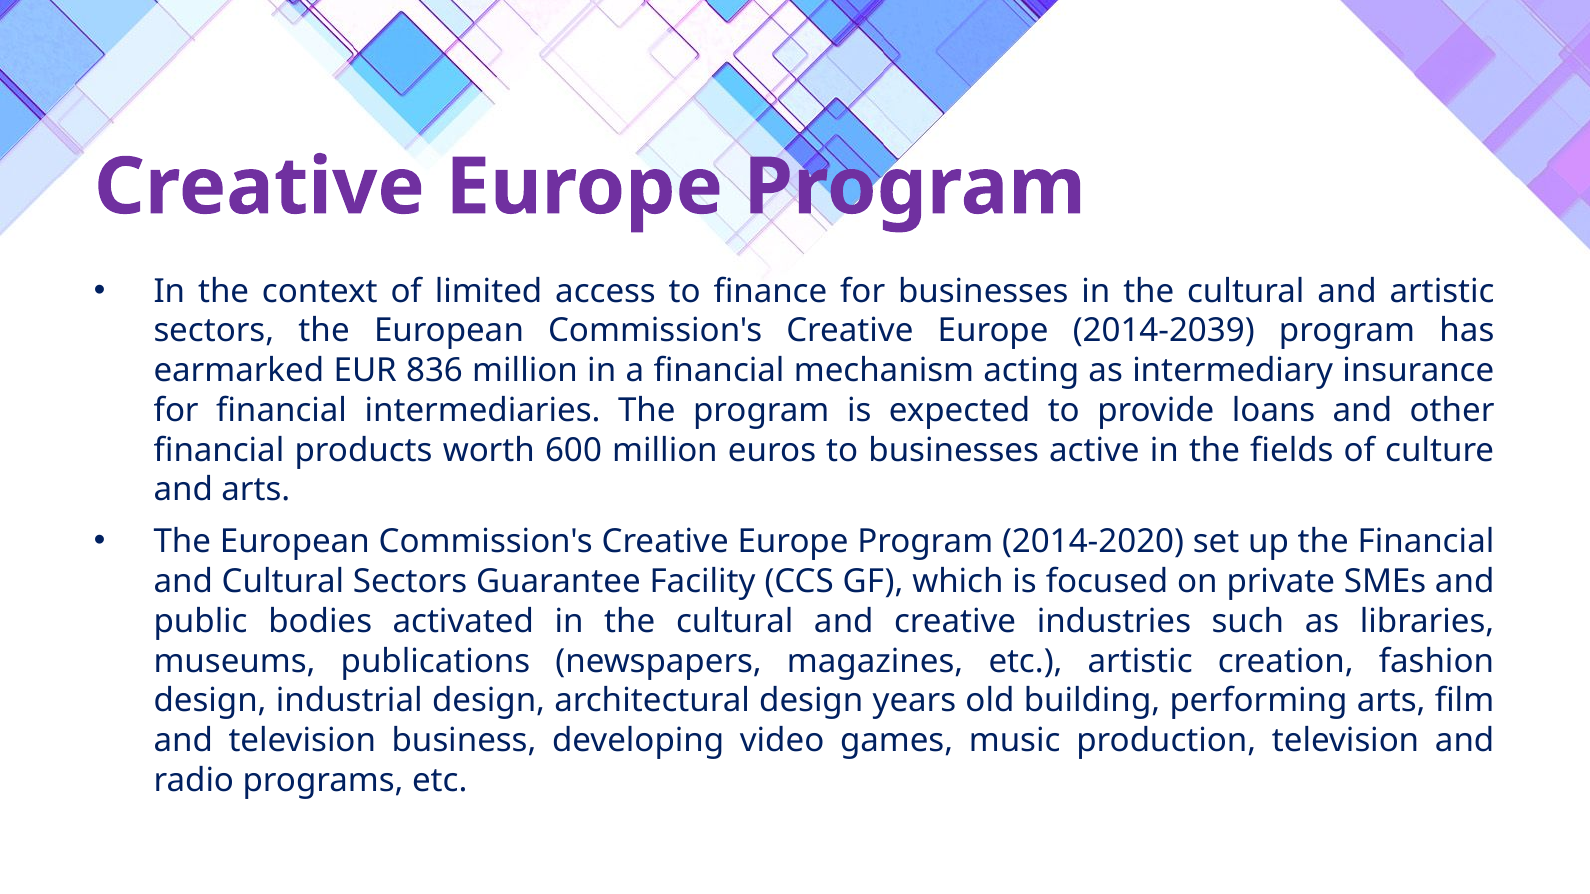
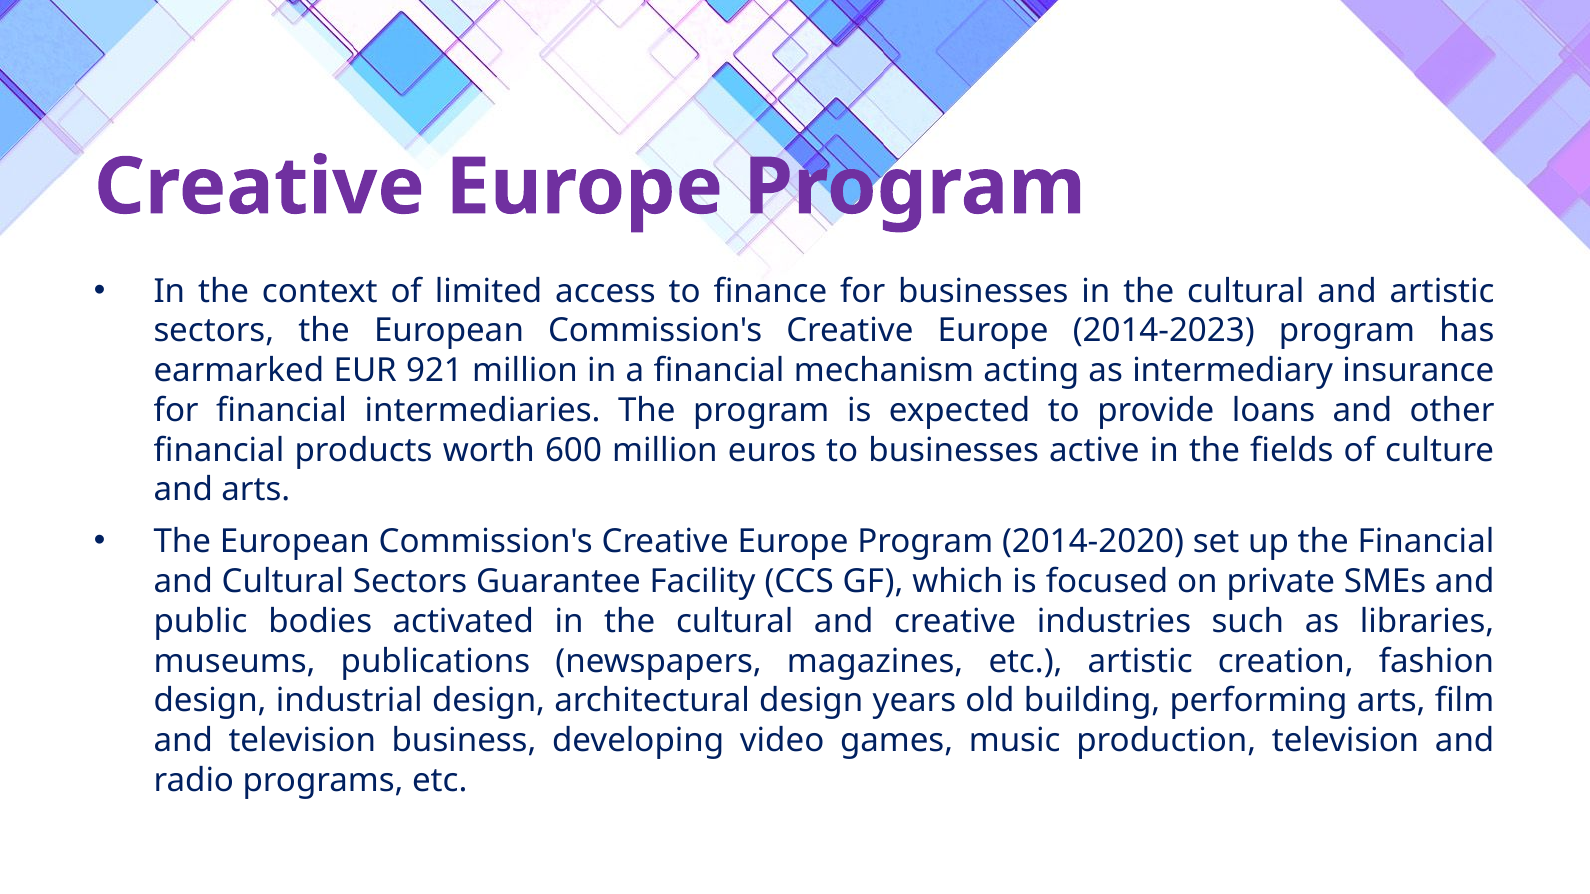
2014-2039: 2014-2039 -> 2014-2023
836: 836 -> 921
